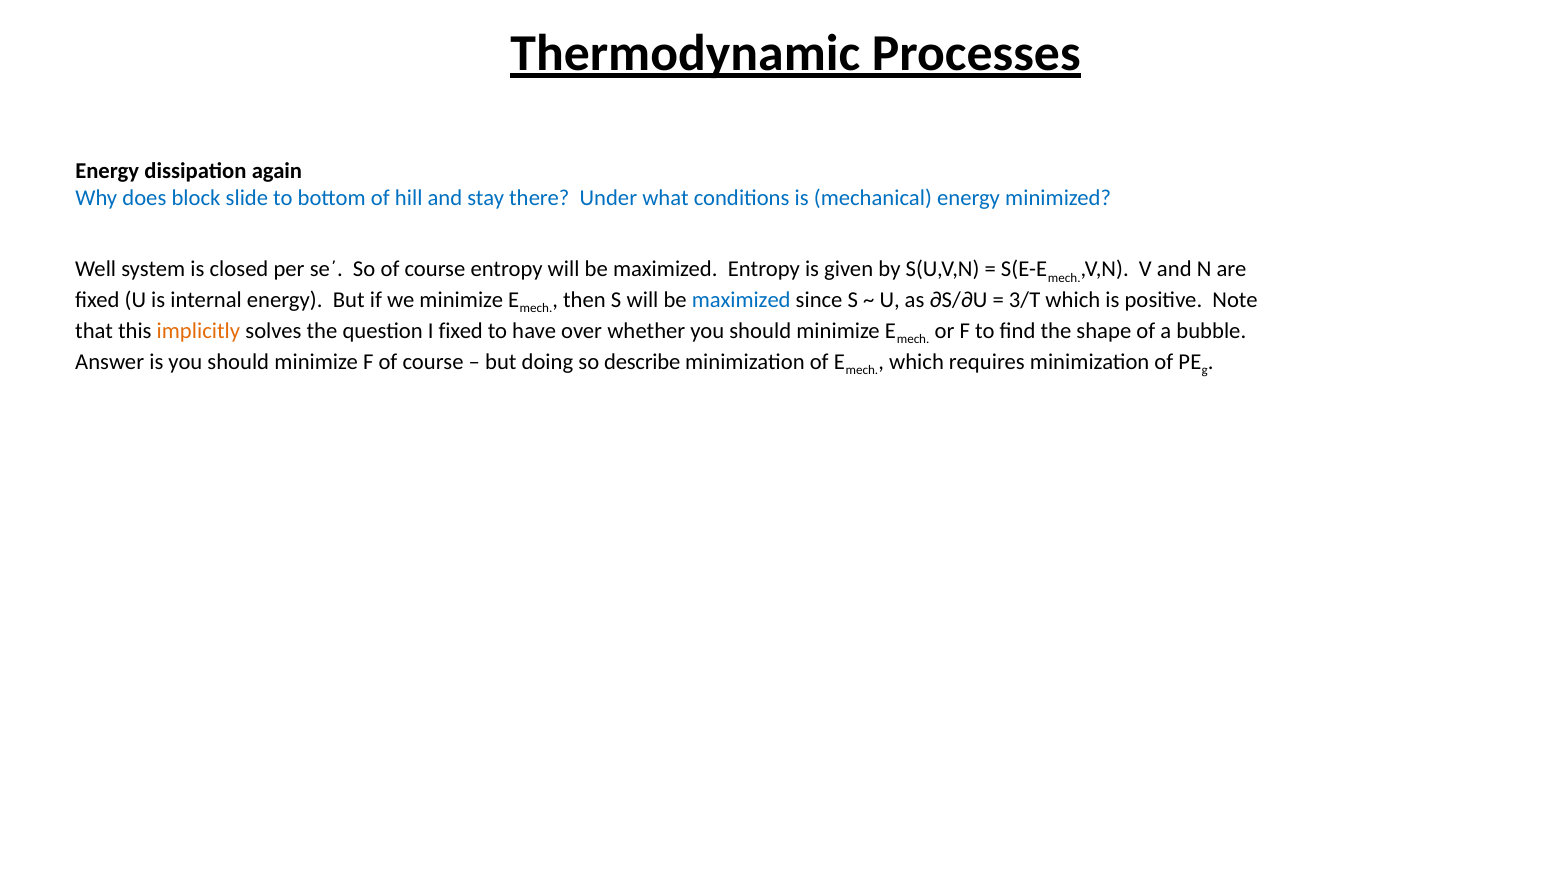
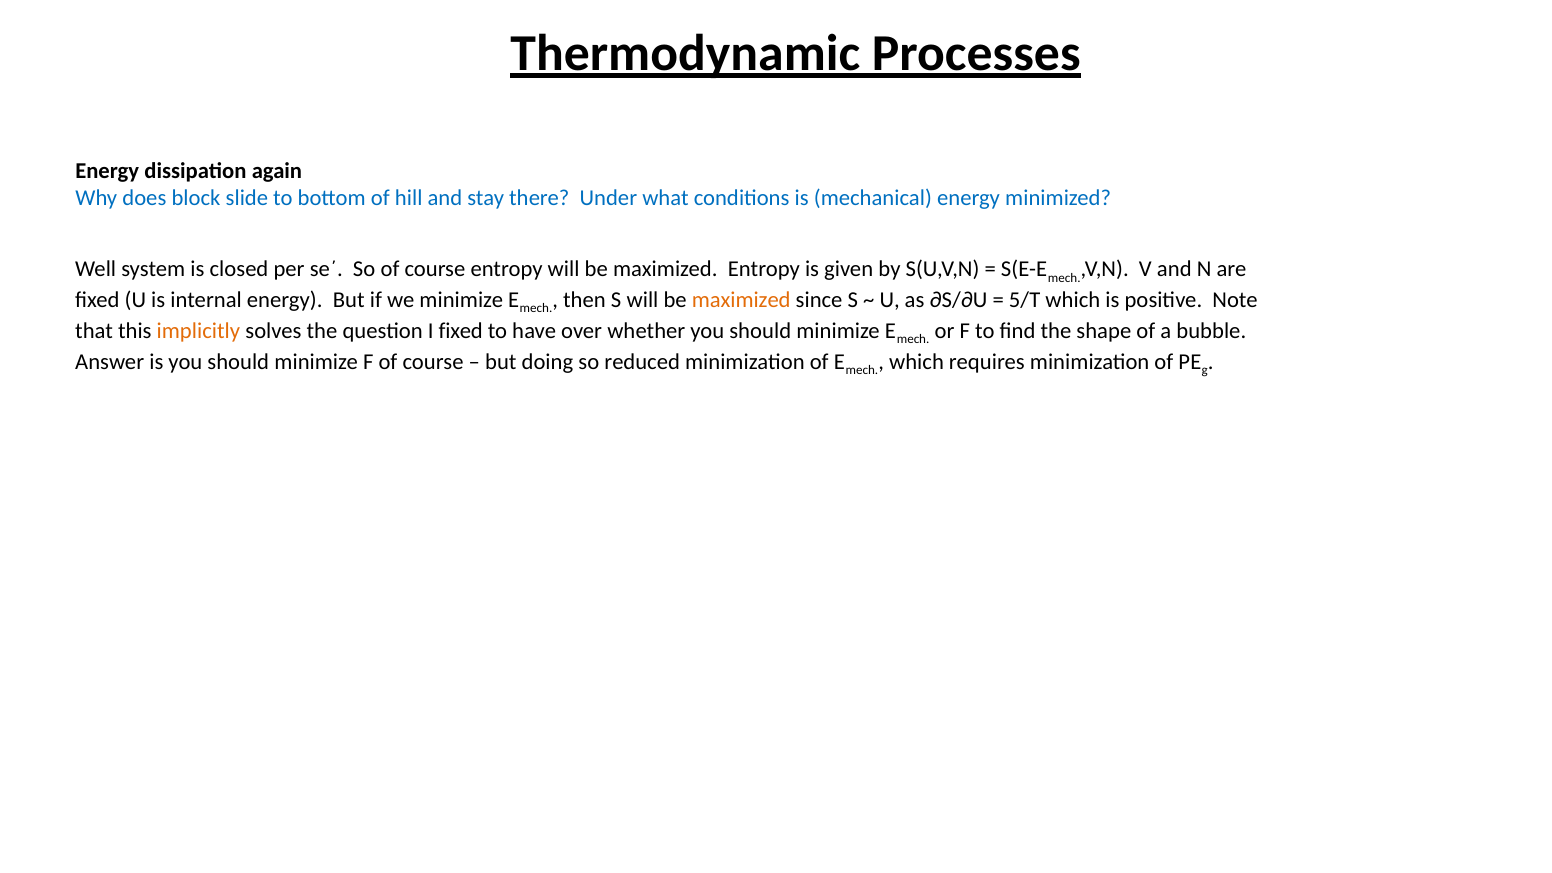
maximized at (741, 300) colour: blue -> orange
3/T: 3/T -> 5/T
describe: describe -> reduced
